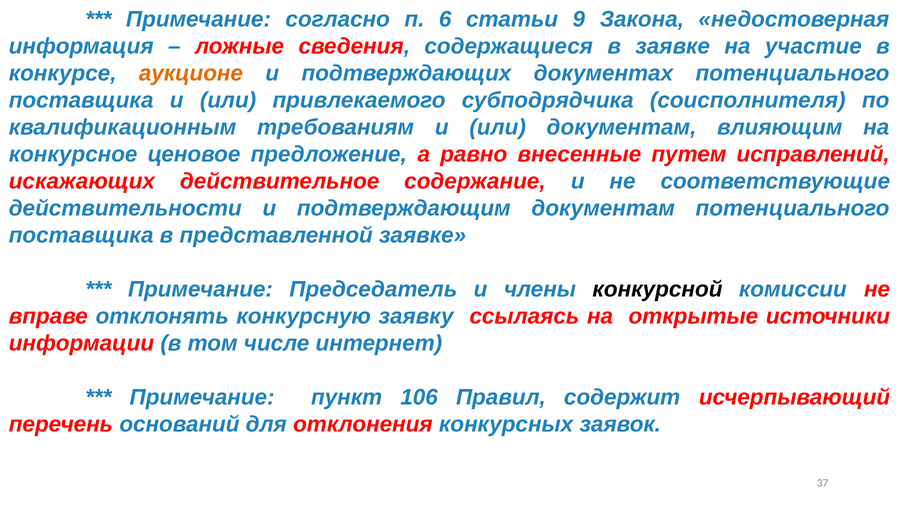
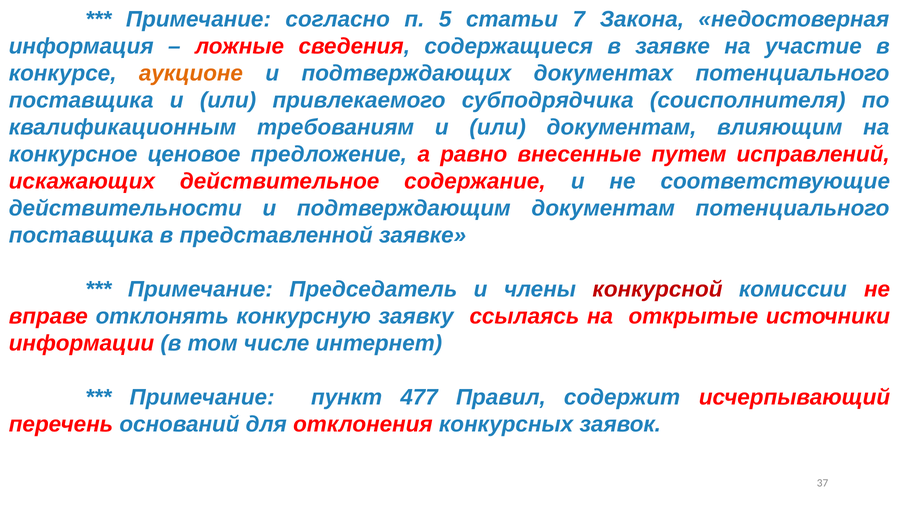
6: 6 -> 5
9: 9 -> 7
конкурсной colour: black -> red
106: 106 -> 477
